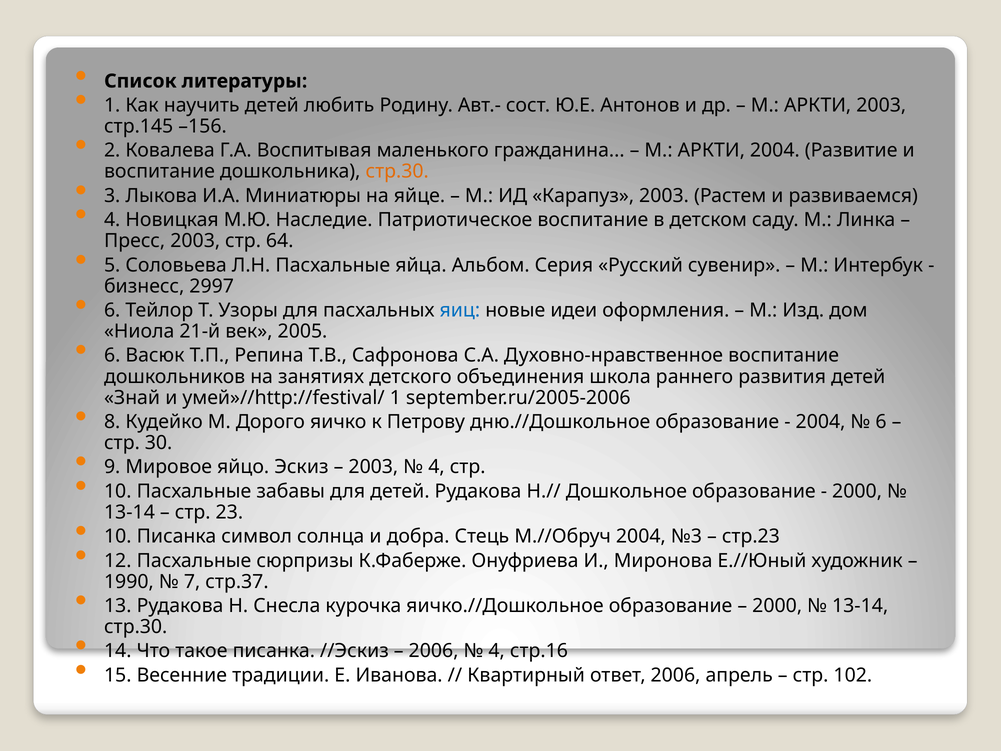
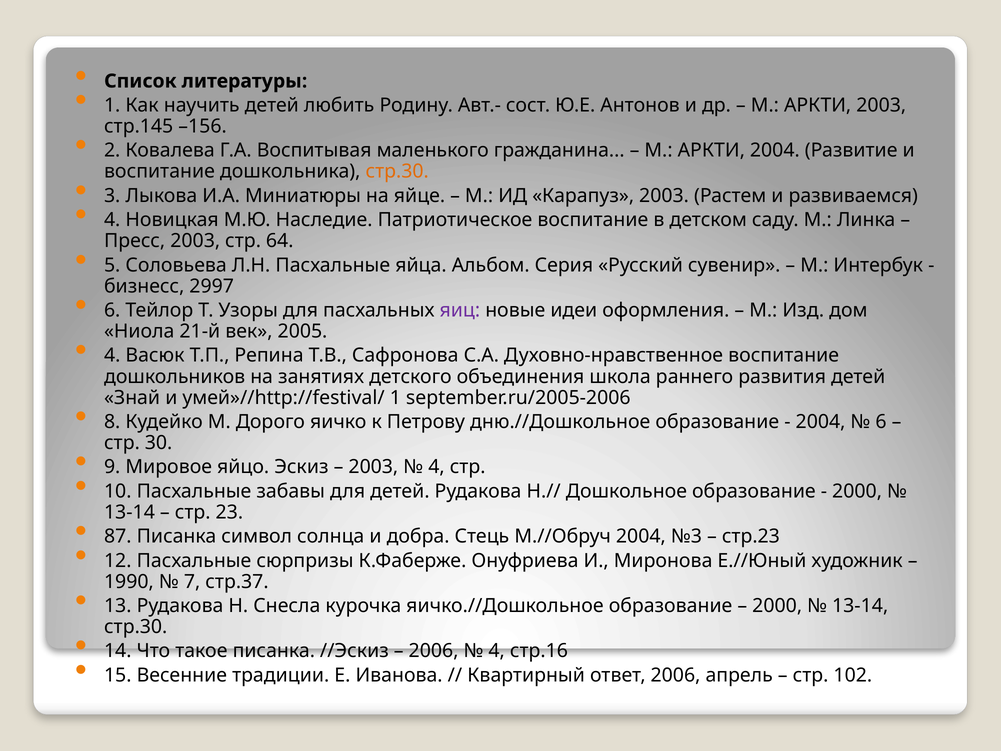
яиц colour: blue -> purple
6 at (112, 355): 6 -> 4
10 at (118, 536): 10 -> 87
